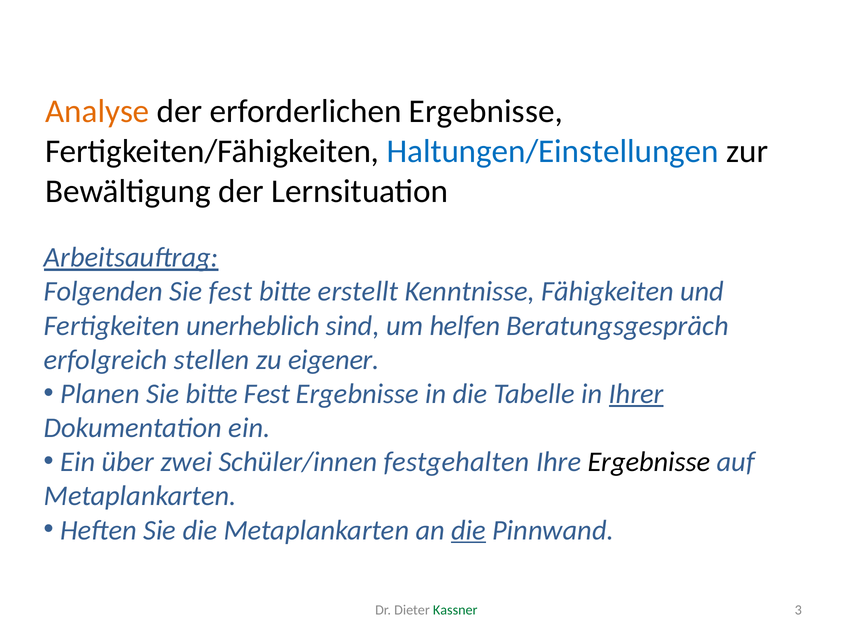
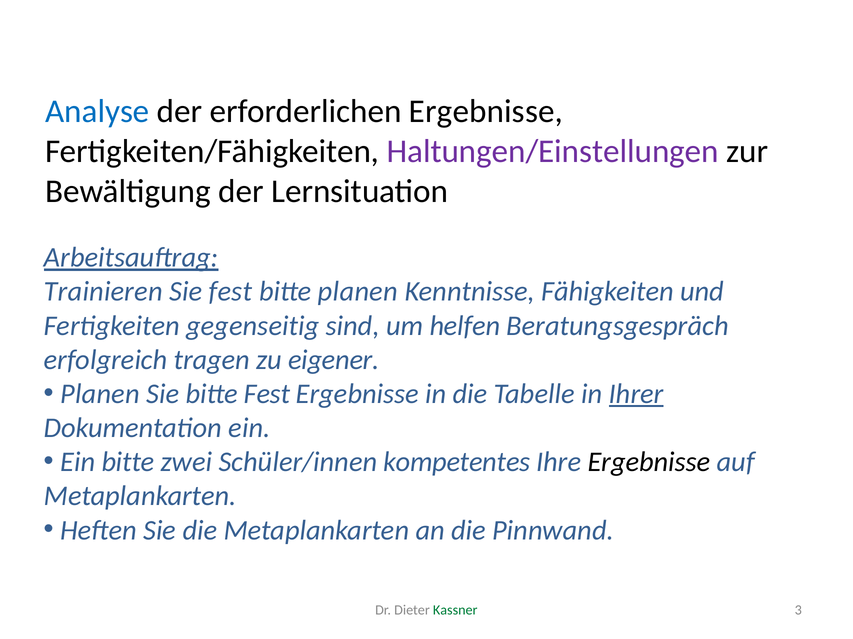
Analyse colour: orange -> blue
Haltungen/Einstellungen colour: blue -> purple
Folgenden: Folgenden -> Trainieren
bitte erstellt: erstellt -> planen
unerheblich: unerheblich -> gegenseitig
stellen: stellen -> tragen
Ein über: über -> bitte
festgehalten: festgehalten -> kompetentes
die at (469, 531) underline: present -> none
